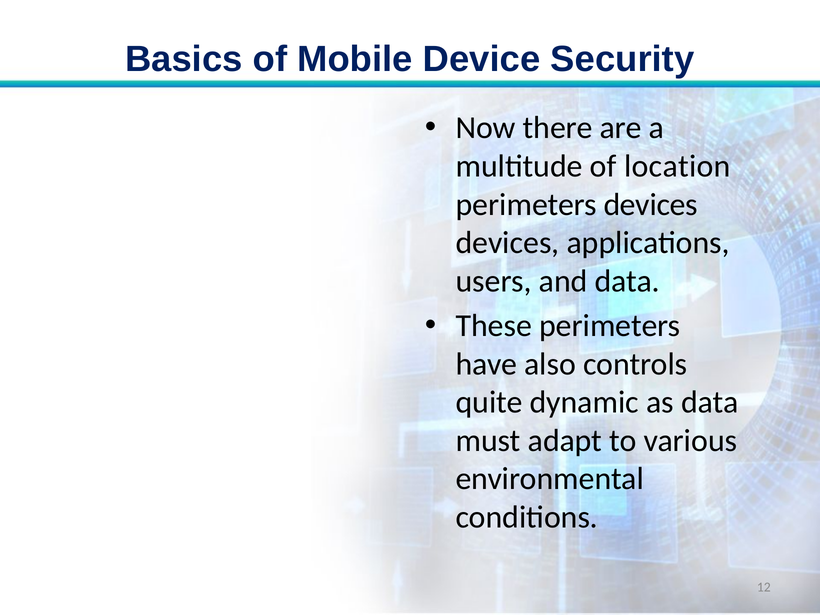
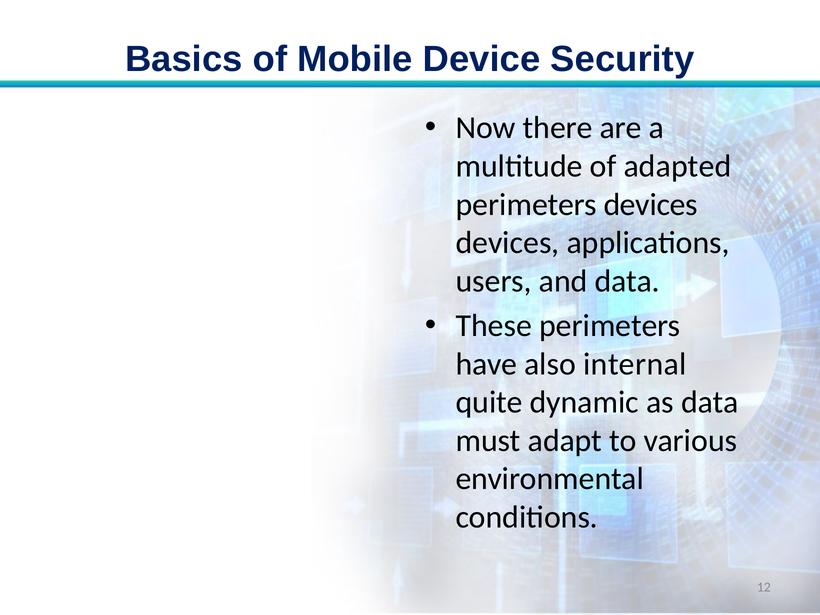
location: location -> adapted
controls: controls -> internal
